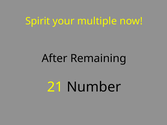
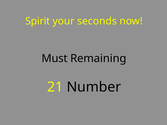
multiple: multiple -> seconds
After: After -> Must
